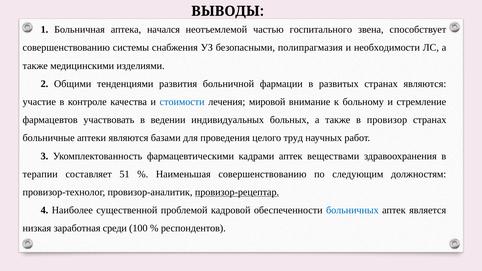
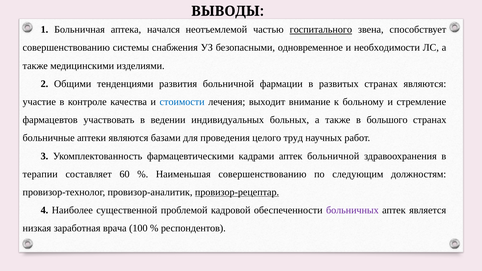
госпитального underline: none -> present
полипрагмазия: полипрагмазия -> одновременное
мировой: мировой -> выходит
провизор: провизор -> большого
аптек веществами: веществами -> больничной
51: 51 -> 60
больничных colour: blue -> purple
среди: среди -> врача
